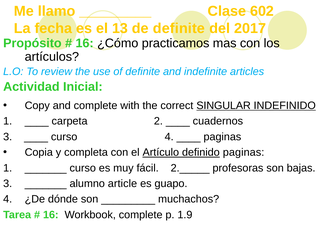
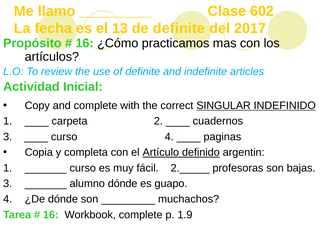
definido paginas: paginas -> argentin
alumno article: article -> dónde
